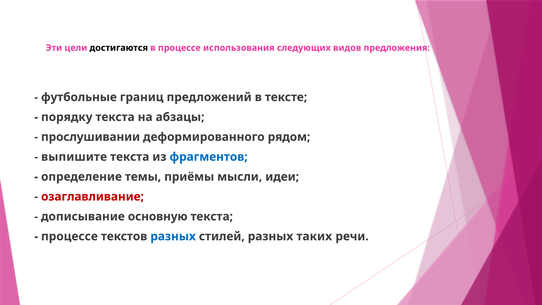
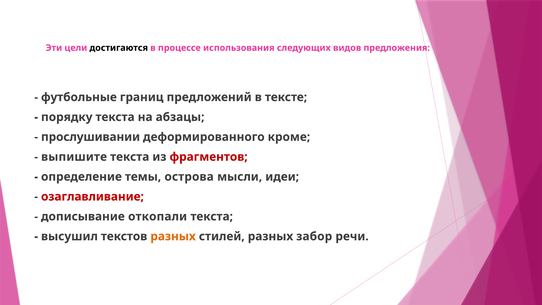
рядом: рядом -> кроме
фрагментов colour: blue -> red
приёмы: приёмы -> острова
основную: основную -> откопали
процессе at (69, 236): процессе -> высушил
разных at (173, 236) colour: blue -> orange
таких: таких -> забор
